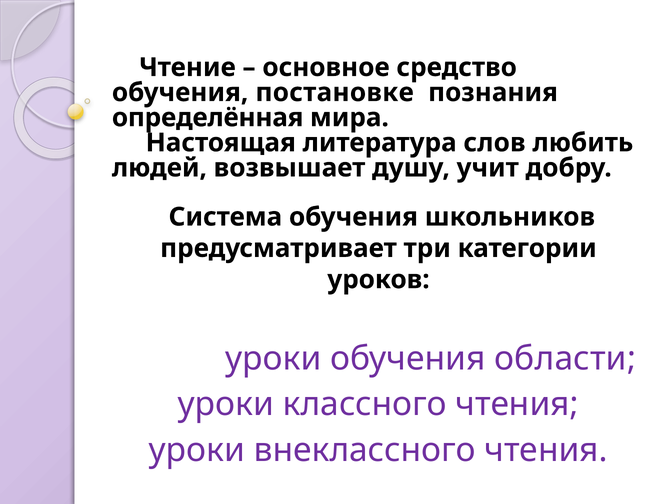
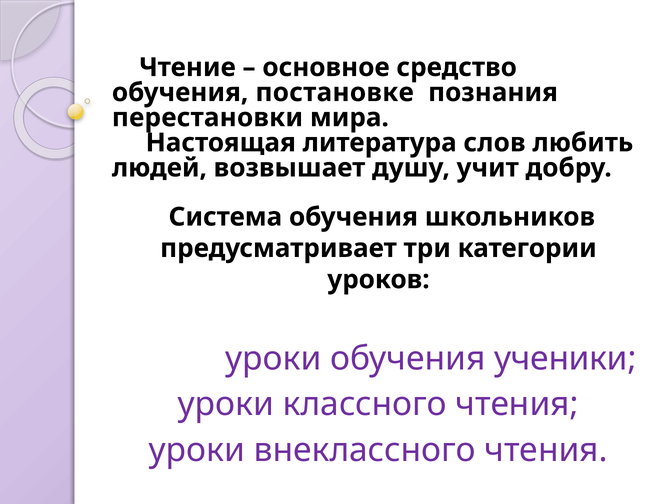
определённая: определённая -> перестановки
области: области -> ученики
